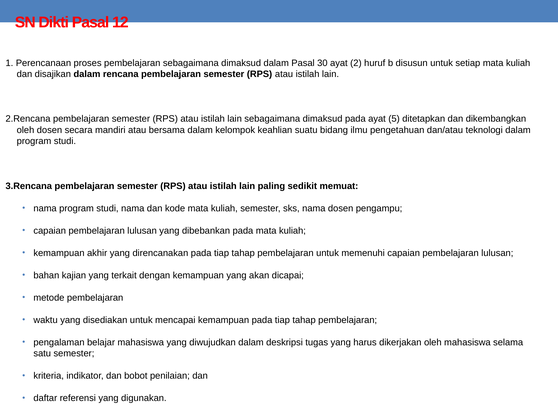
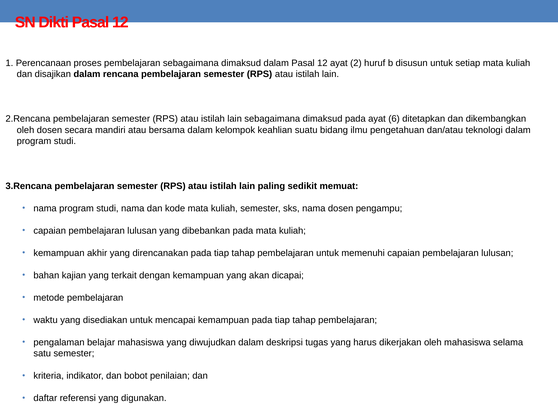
dalam Pasal 30: 30 -> 12
5: 5 -> 6
